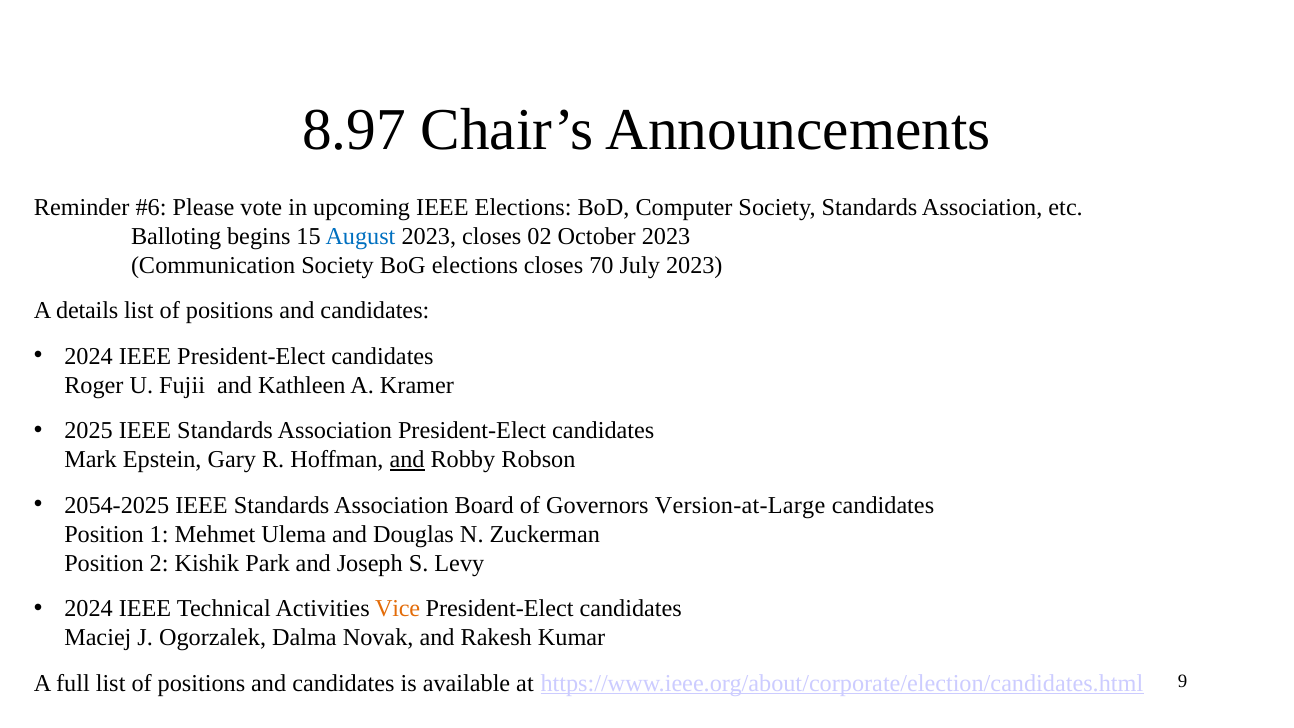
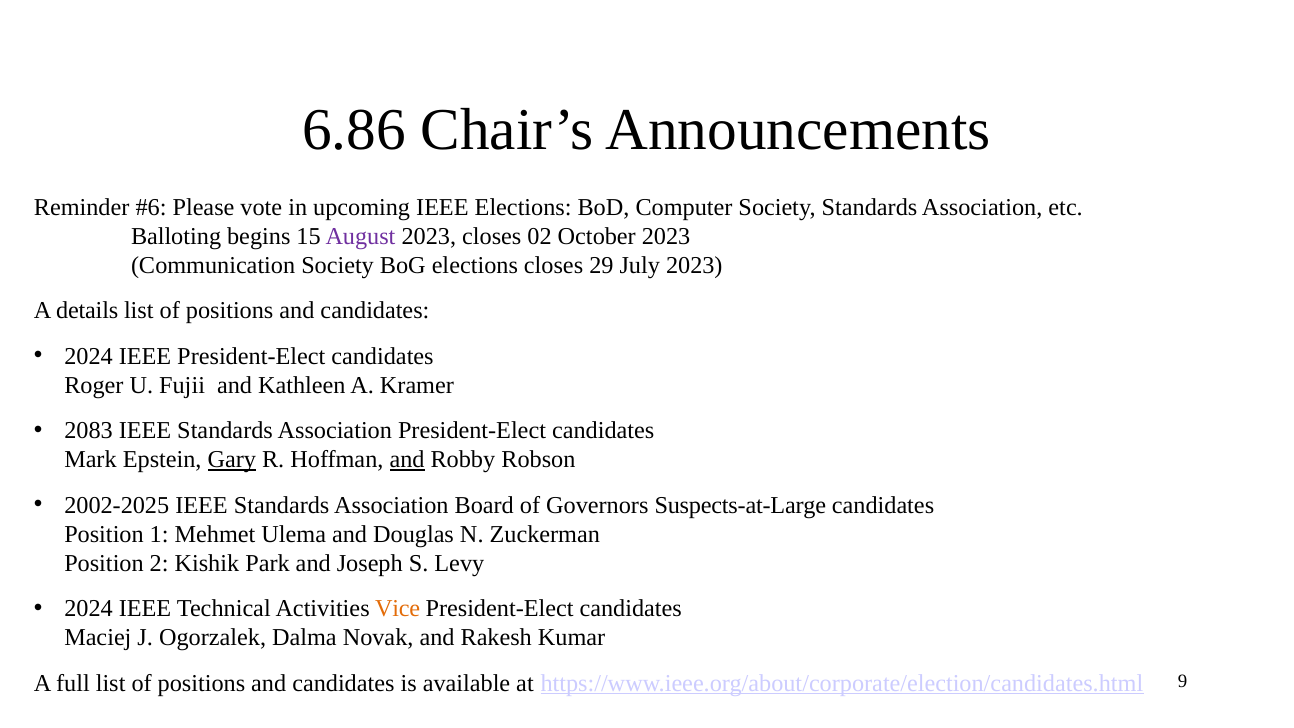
8.97: 8.97 -> 6.86
August colour: blue -> purple
70: 70 -> 29
2025: 2025 -> 2083
Gary underline: none -> present
2054-2025: 2054-2025 -> 2002-2025
Version-at-Large: Version-at-Large -> Suspects-at-Large
